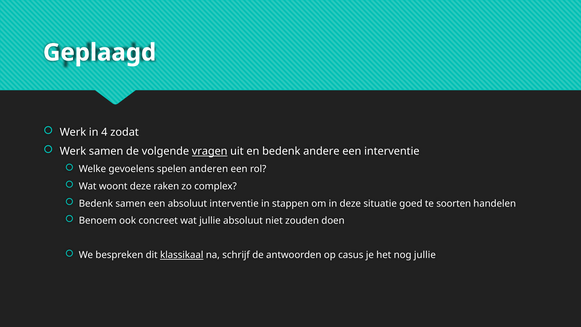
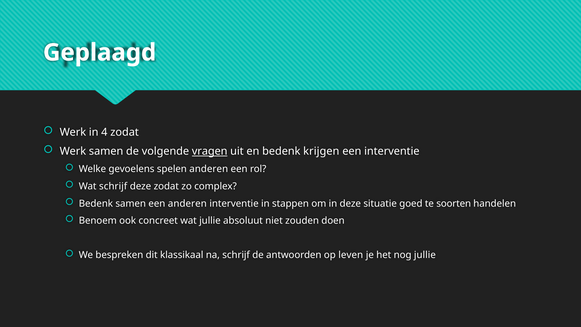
andere: andere -> krijgen
Wat woont: woont -> schrijf
deze raken: raken -> zodat
een absoluut: absoluut -> anderen
klassikaal underline: present -> none
casus: casus -> leven
